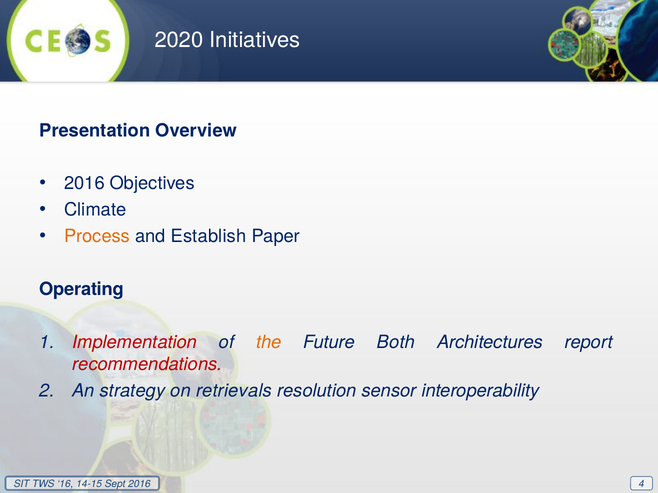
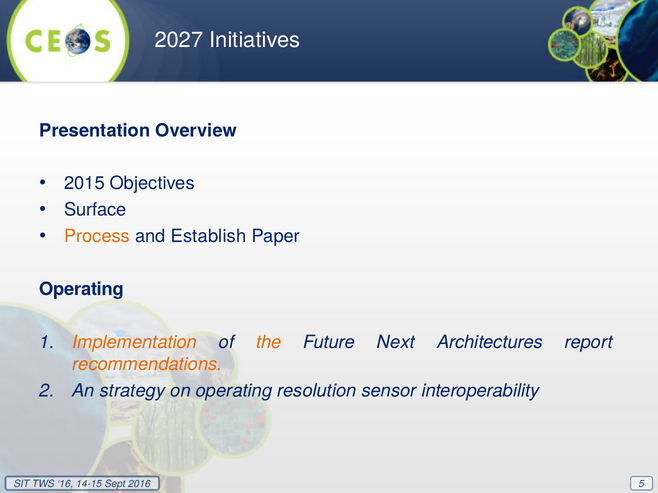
2020: 2020 -> 2027
2016 at (84, 184): 2016 -> 2015
Climate: Climate -> Surface
Implementation colour: red -> orange
Both: Both -> Next
recommendations colour: red -> orange
on retrievals: retrievals -> operating
4: 4 -> 5
